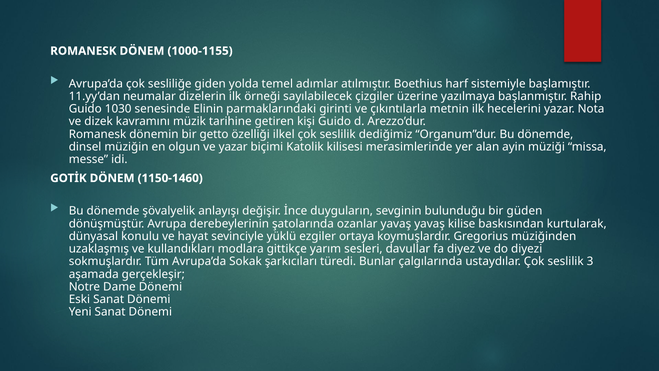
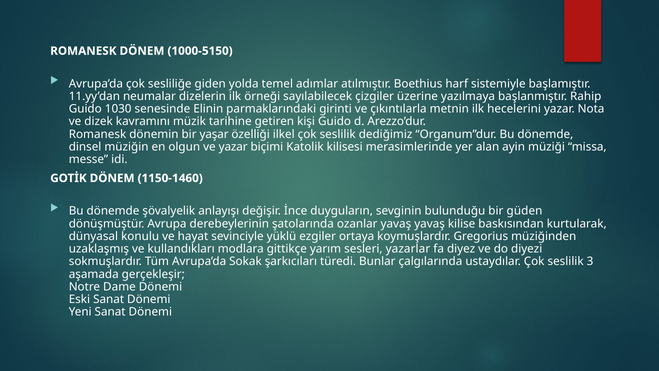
1000-1155: 1000-1155 -> 1000-5150
getto: getto -> yaşar
davullar: davullar -> yazarlar
